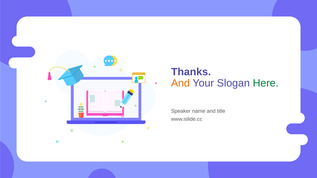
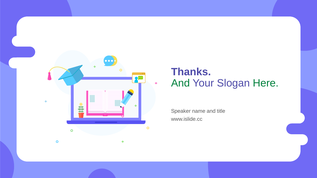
And at (180, 83) colour: orange -> green
